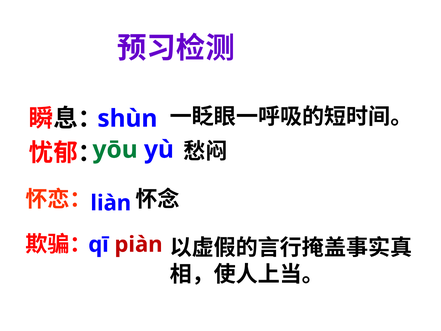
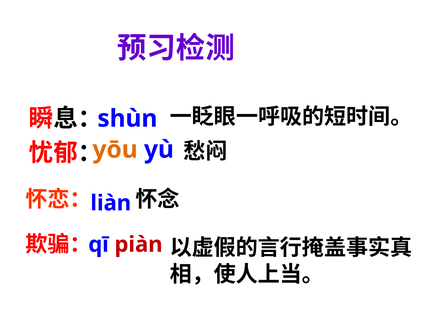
yōu colour: green -> orange
